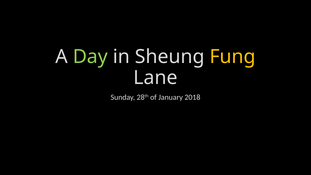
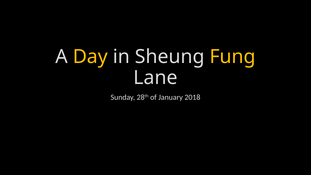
Day colour: light green -> yellow
